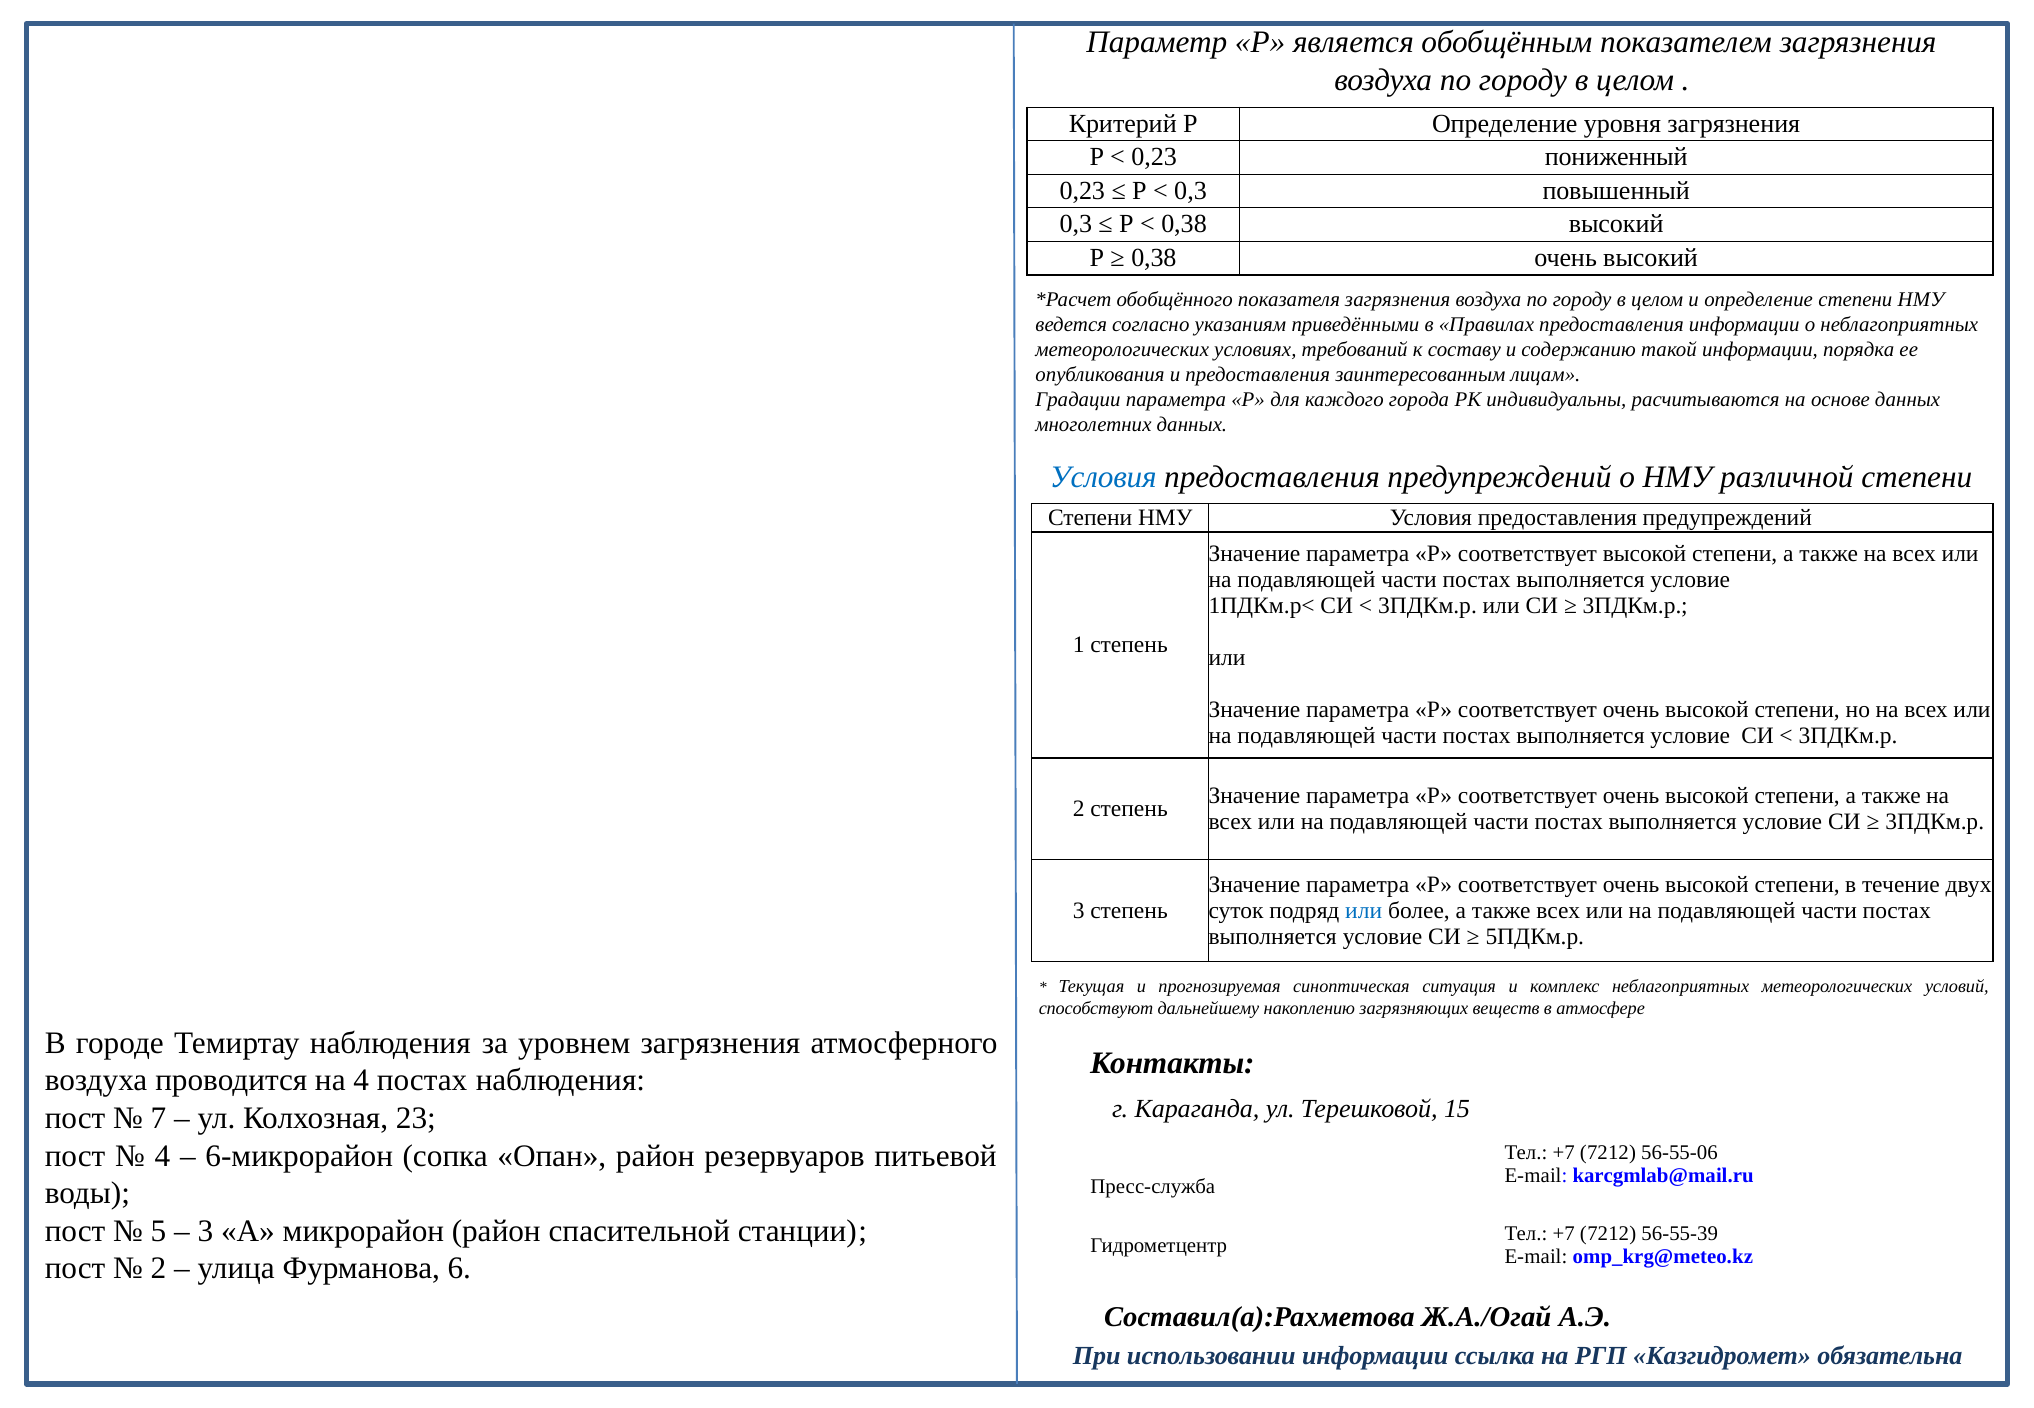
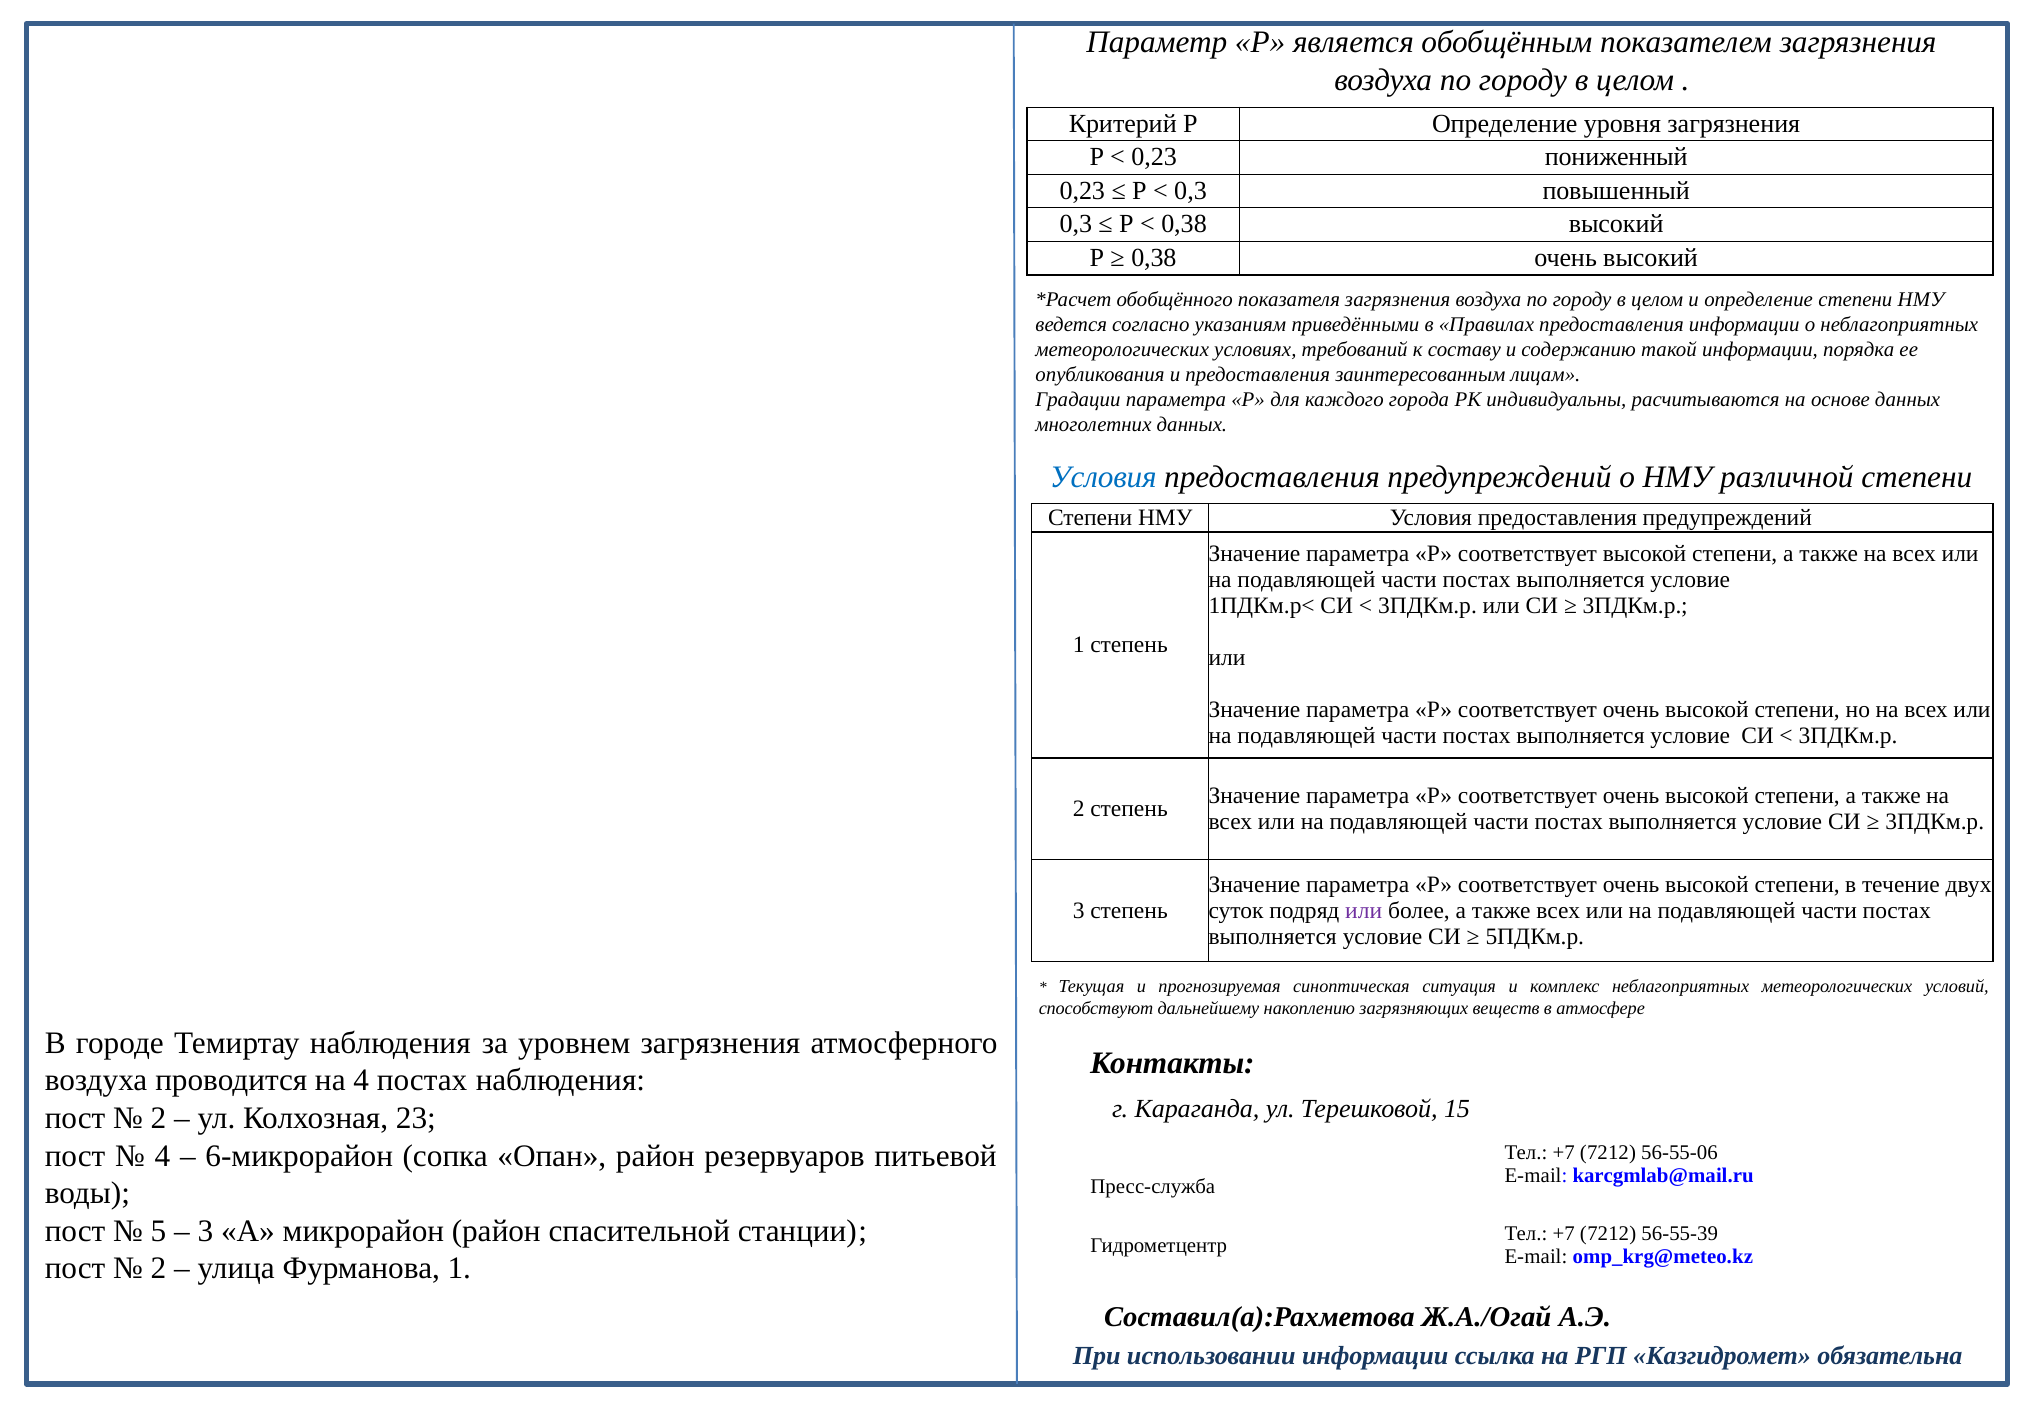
или at (1364, 911) colour: blue -> purple
7 at (159, 1118): 7 -> 2
Фурманова 6: 6 -> 1
